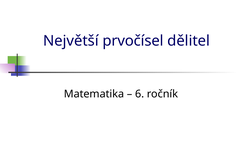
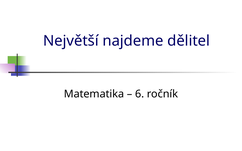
prvočísel: prvočísel -> najdeme
